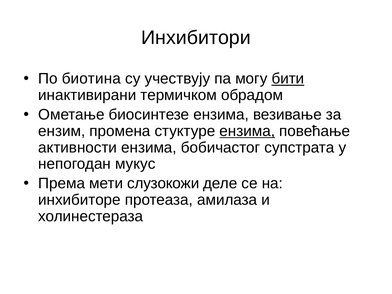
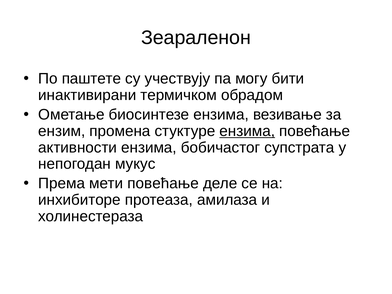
Инхибитори: Инхибитори -> Зеараленон
биотина: биотина -> паштете
бити underline: present -> none
мети слузокожи: слузокожи -> повећање
